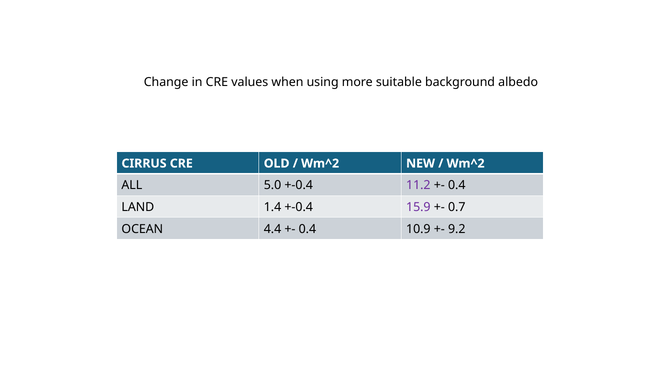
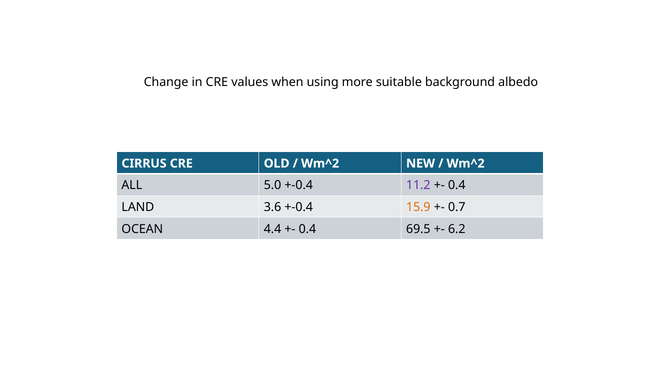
1.4: 1.4 -> 3.6
15.9 colour: purple -> orange
10.9: 10.9 -> 69.5
9.2: 9.2 -> 6.2
